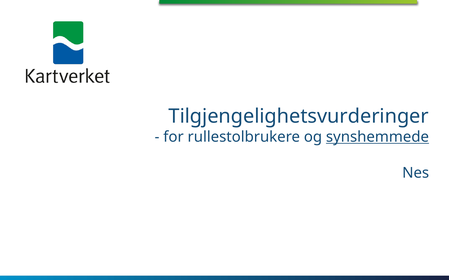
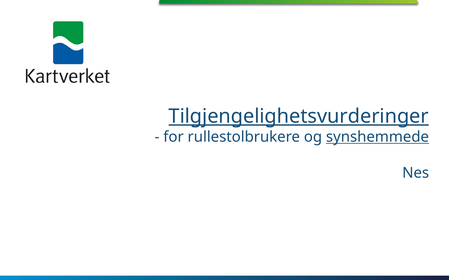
Tilgjengelighetsvurderinger underline: none -> present
